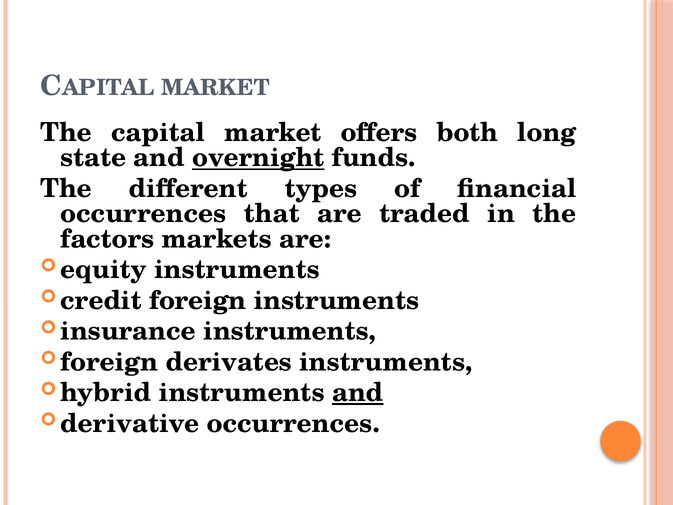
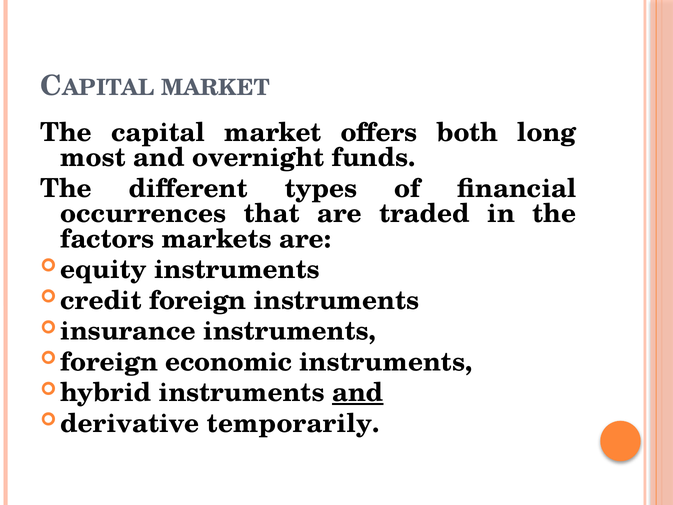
state: state -> most
overnight underline: present -> none
derivates: derivates -> economic
derivative occurrences: occurrences -> temporarily
